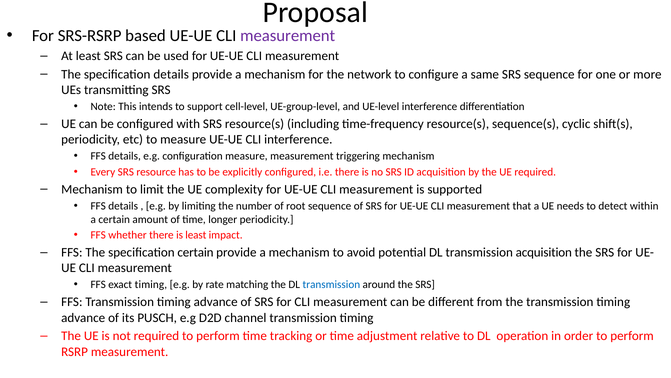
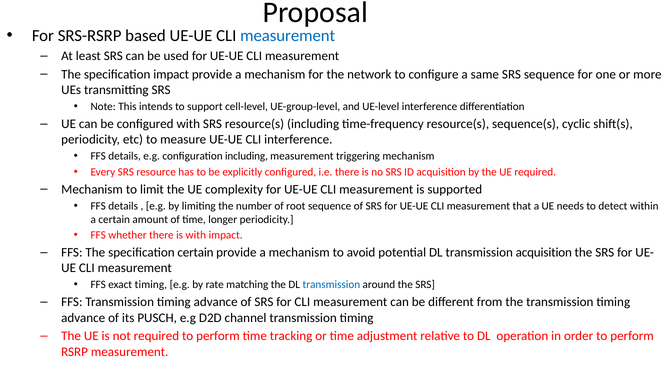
measurement at (288, 36) colour: purple -> blue
specification details: details -> impact
configuration measure: measure -> including
is least: least -> with
